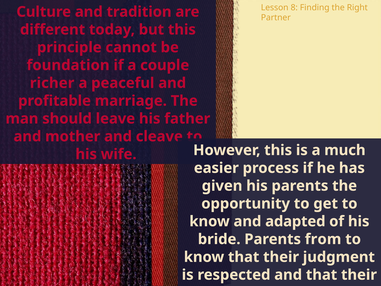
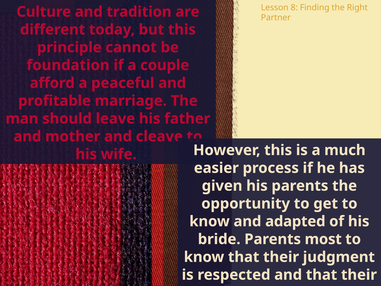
richer: richer -> afford
from: from -> most
